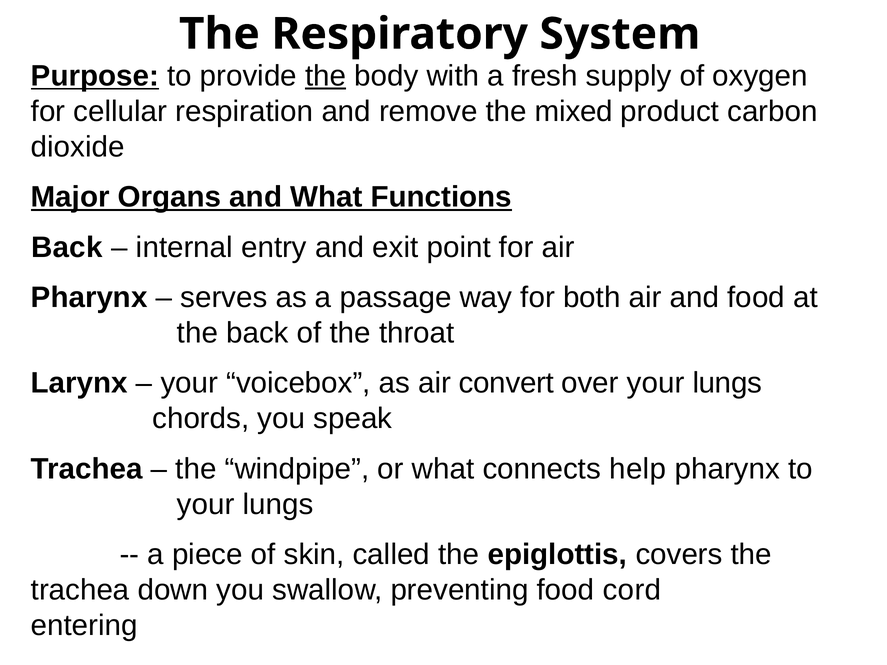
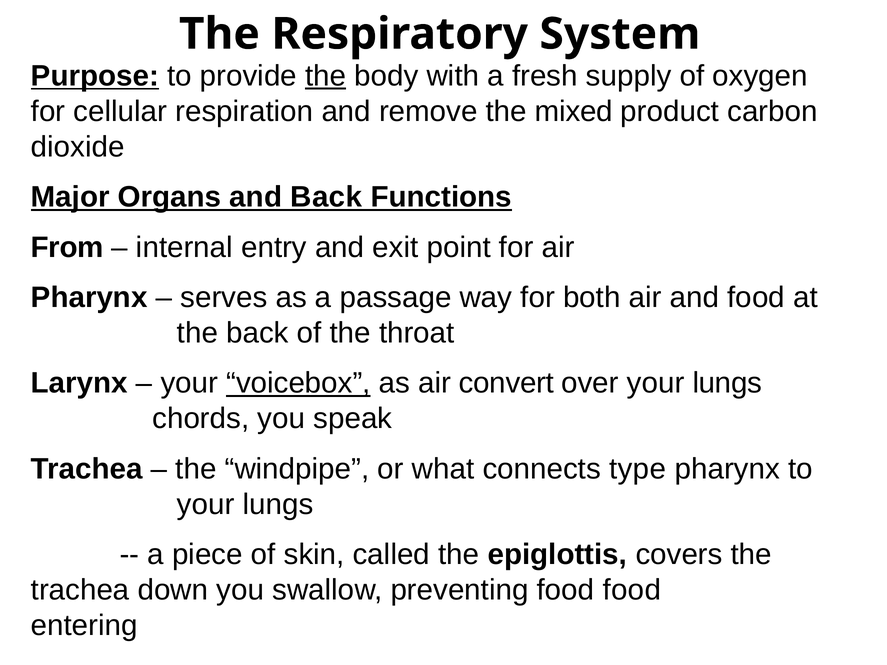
and What: What -> Back
Back at (67, 247): Back -> From
voicebox underline: none -> present
help: help -> type
food cord: cord -> food
